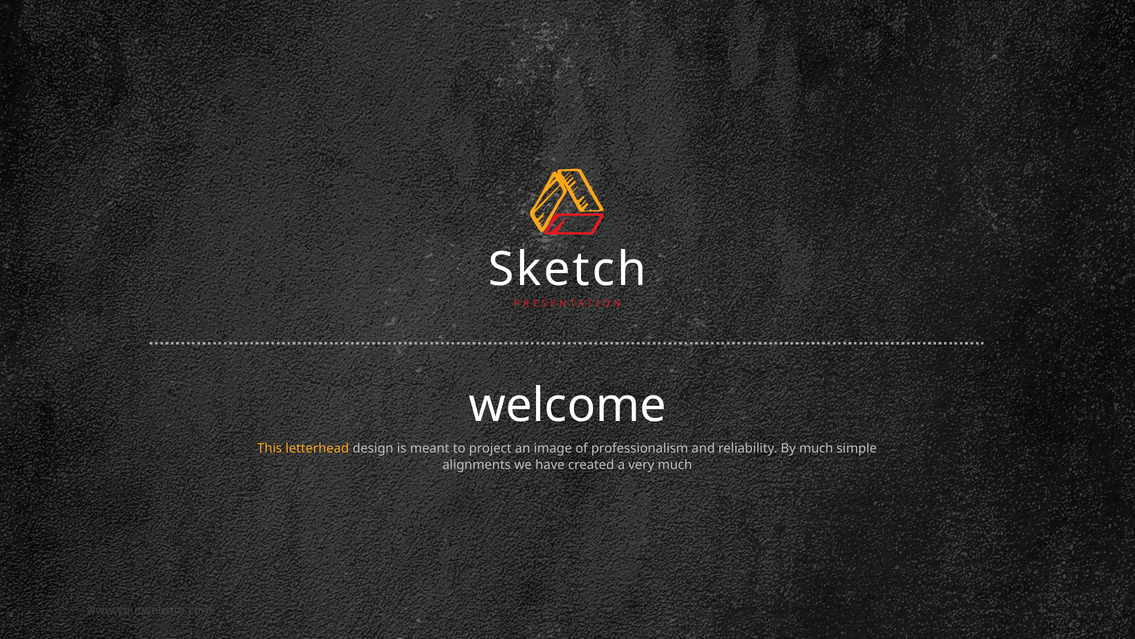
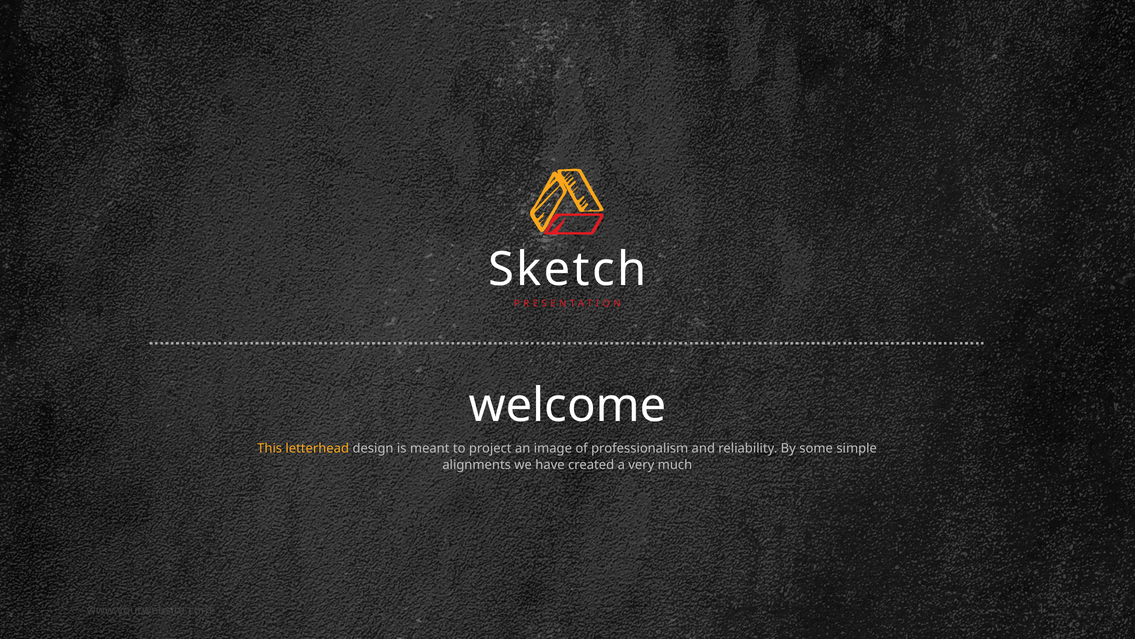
By much: much -> some
